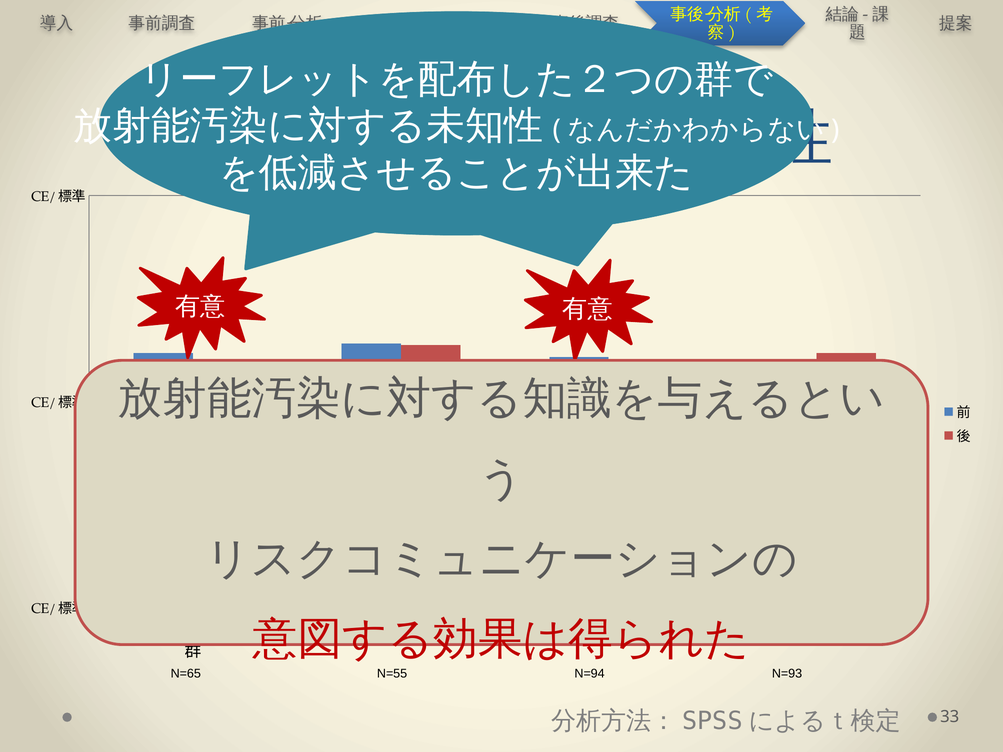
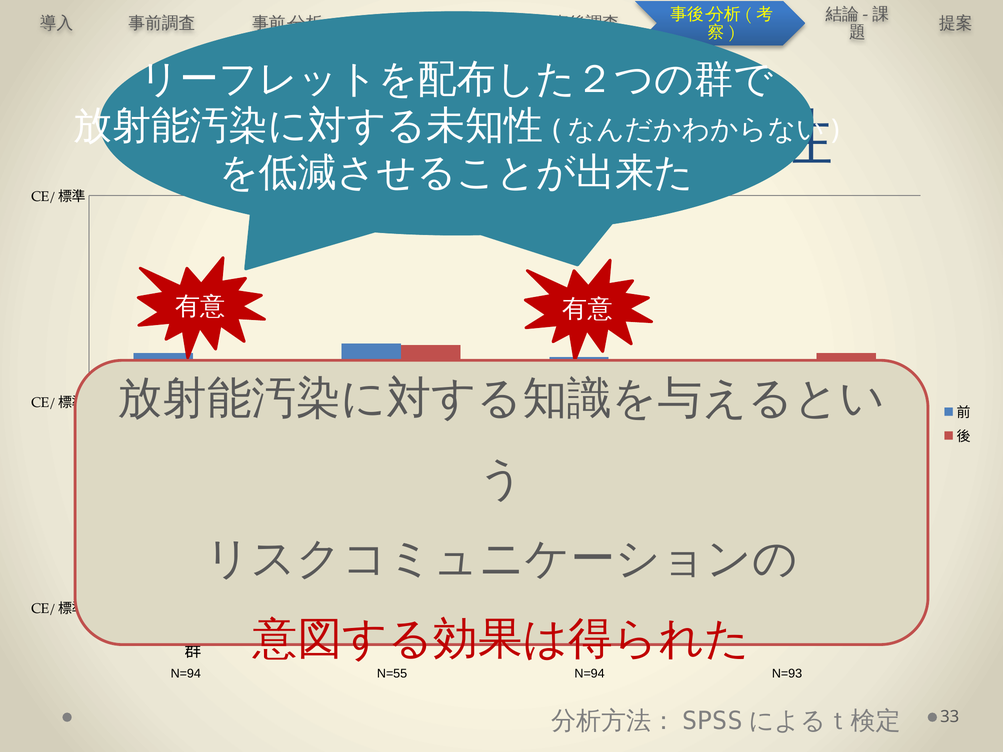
N=65 at (186, 674): N=65 -> N=94
